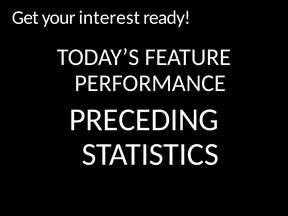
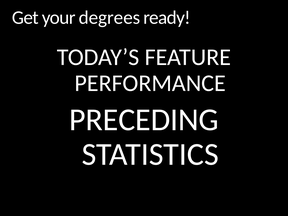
interest: interest -> degrees
